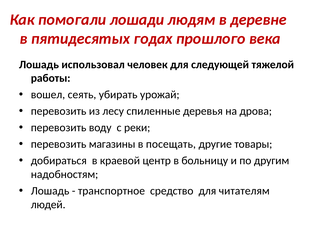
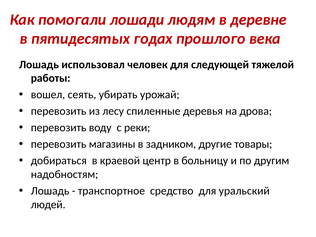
посещать: посещать -> задником
читателям: читателям -> уральский
